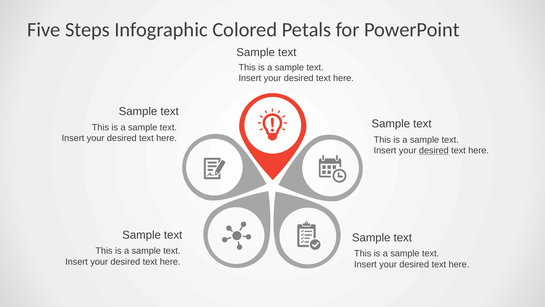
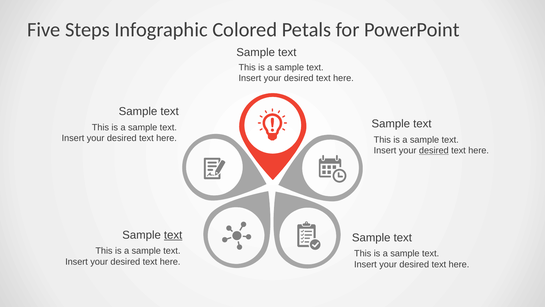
text at (173, 235) underline: none -> present
